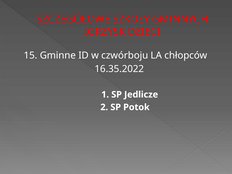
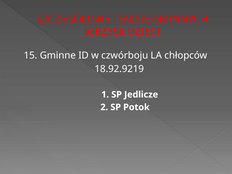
SZKOŁY: SZKOŁY -> TENISIE
16.35.2022: 16.35.2022 -> 18.92.9219
